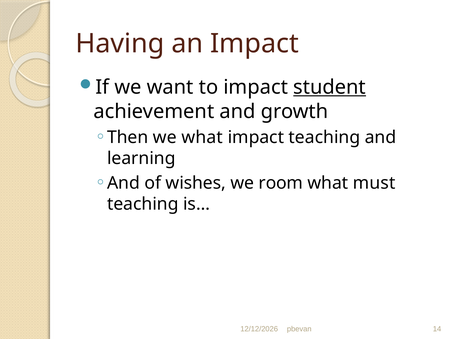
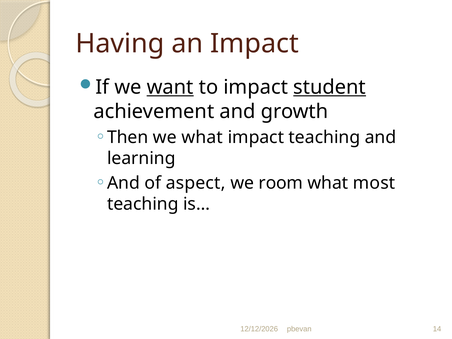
want underline: none -> present
wishes: wishes -> aspect
must: must -> most
